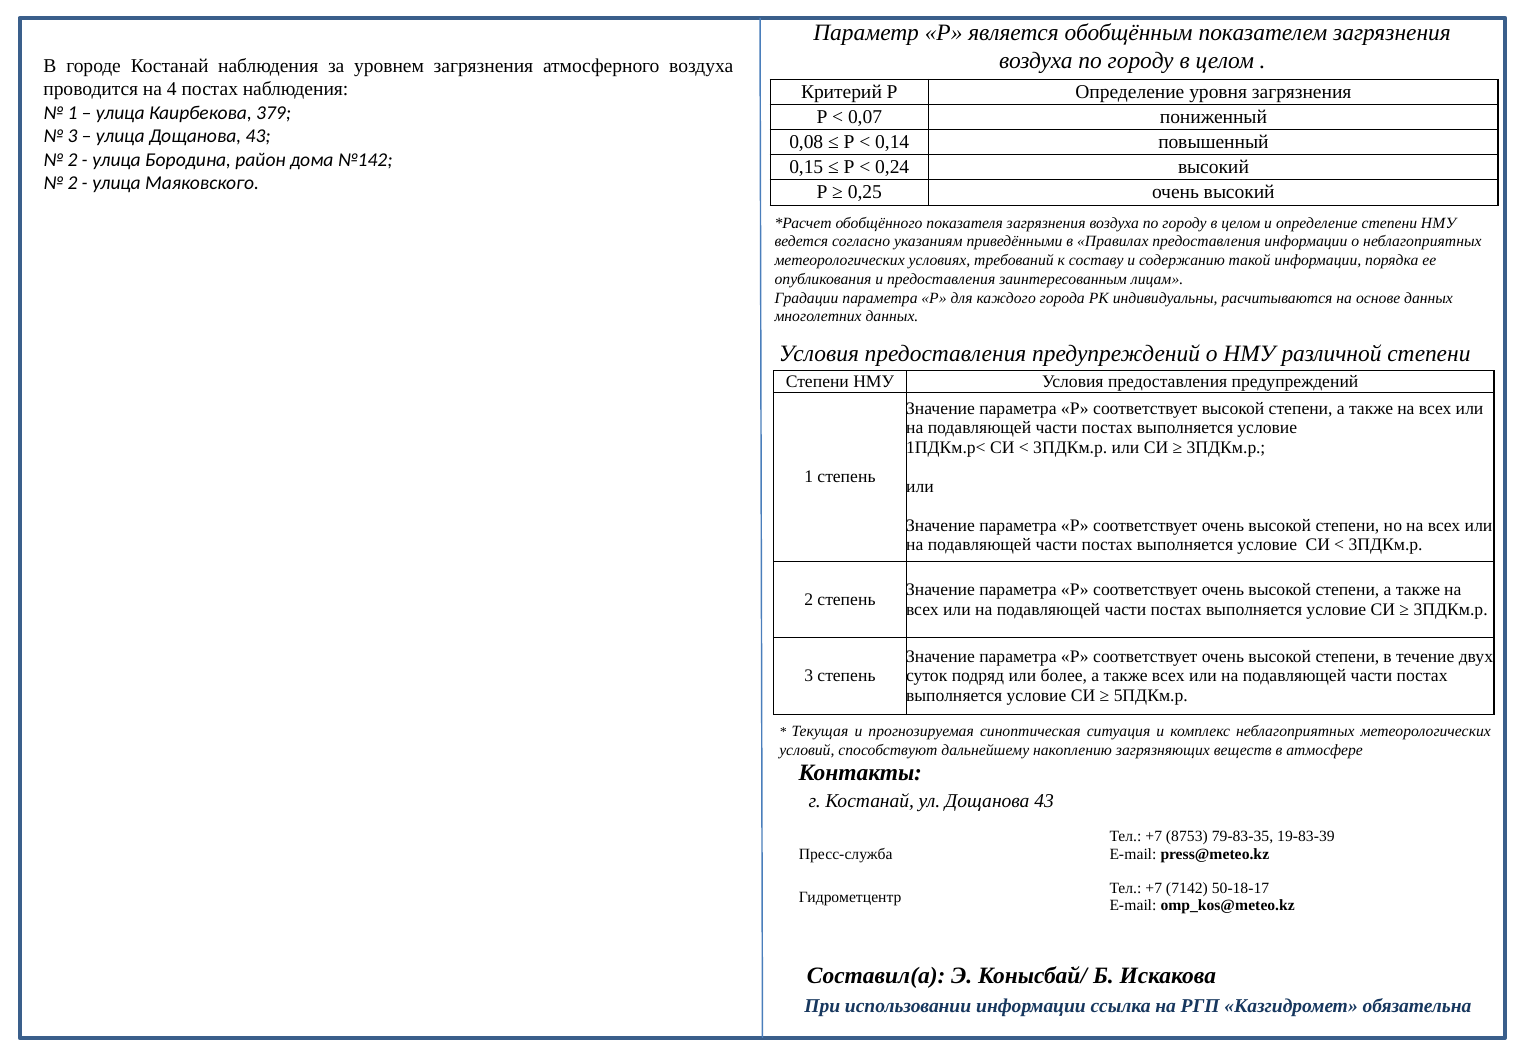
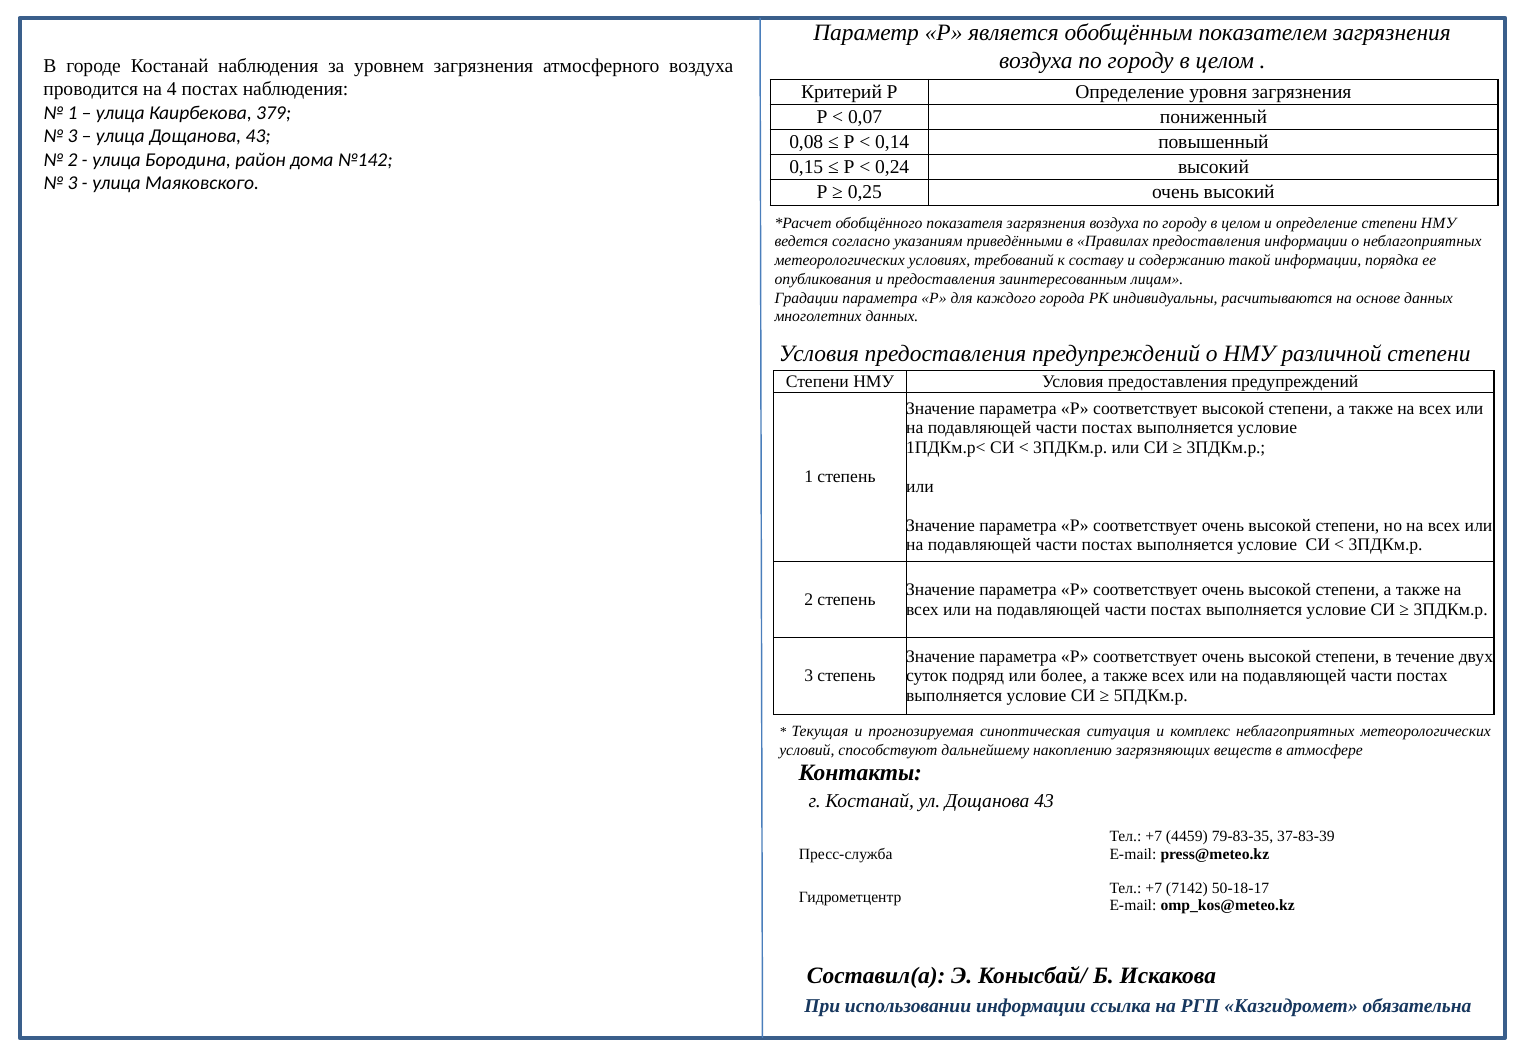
2 at (73, 183): 2 -> 3
8753: 8753 -> 4459
19-83-39: 19-83-39 -> 37-83-39
